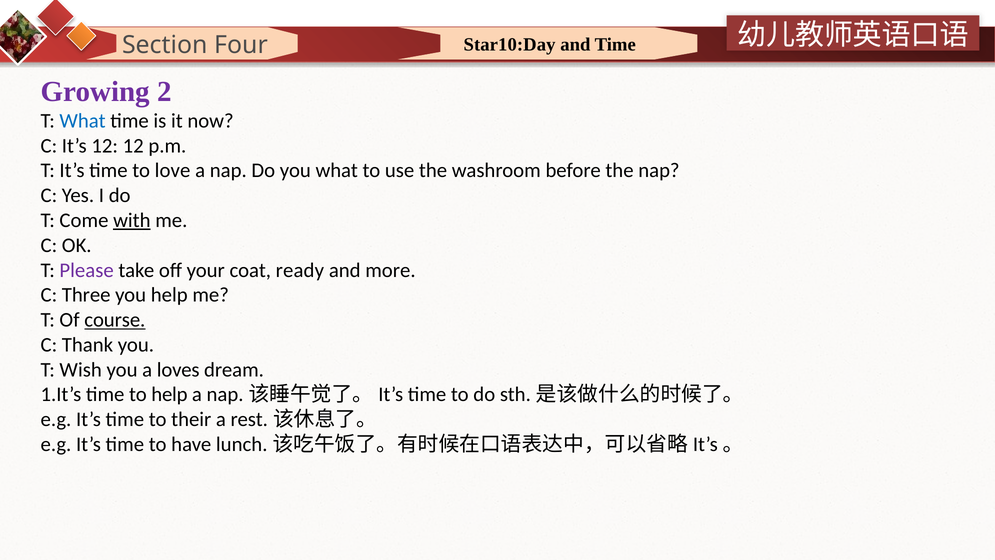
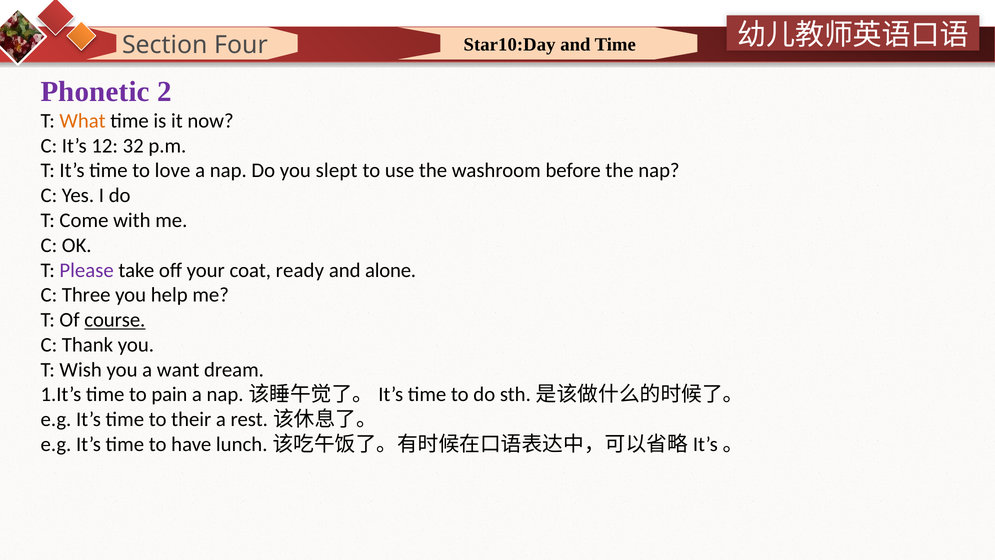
Growing: Growing -> Phonetic
What at (83, 121) colour: blue -> orange
12 12: 12 -> 32
you what: what -> slept
with underline: present -> none
more: more -> alone
loves: loves -> want
to help: help -> pain
